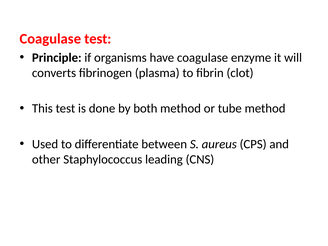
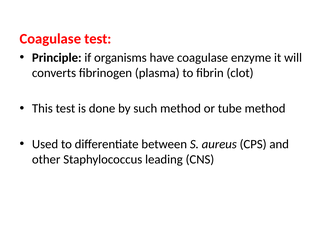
both: both -> such
